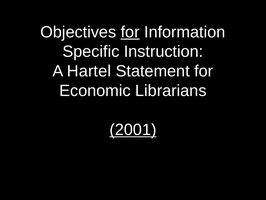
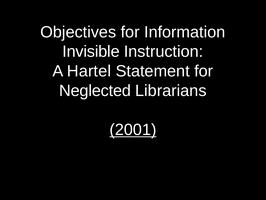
for at (130, 32) underline: present -> none
Specific: Specific -> Invisible
Economic: Economic -> Neglected
